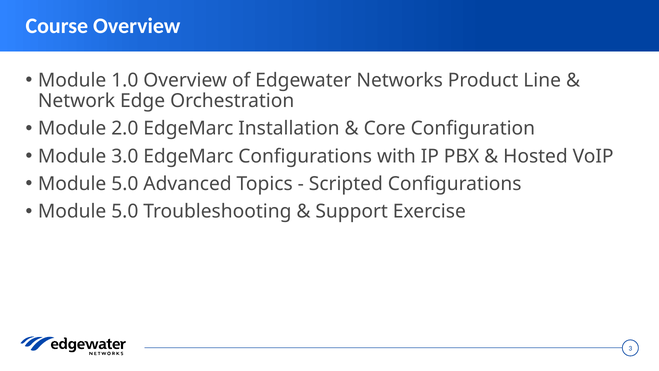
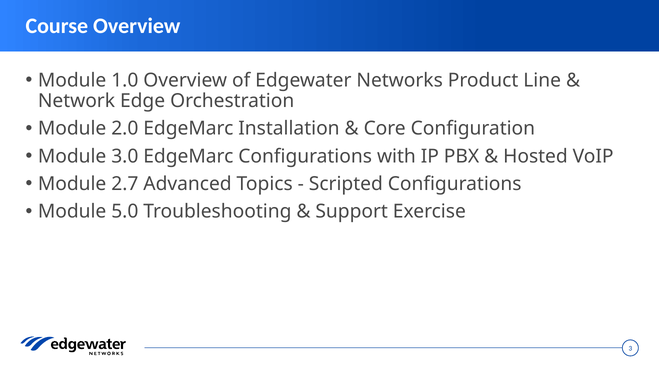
5.0 at (125, 184): 5.0 -> 2.7
